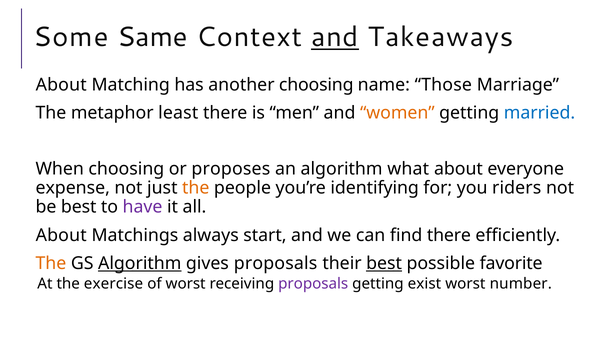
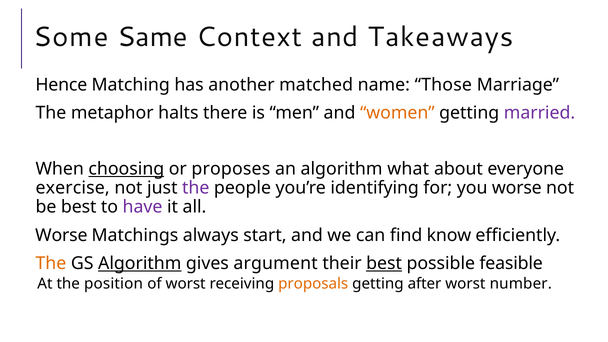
and at (335, 37) underline: present -> none
About at (61, 85): About -> Hence
another choosing: choosing -> matched
least: least -> halts
married colour: blue -> purple
choosing at (126, 169) underline: none -> present
expense: expense -> exercise
the at (196, 188) colour: orange -> purple
you riders: riders -> worse
About at (61, 235): About -> Worse
find there: there -> know
gives proposals: proposals -> argument
favorite: favorite -> feasible
exercise: exercise -> position
proposals at (313, 284) colour: purple -> orange
exist: exist -> after
